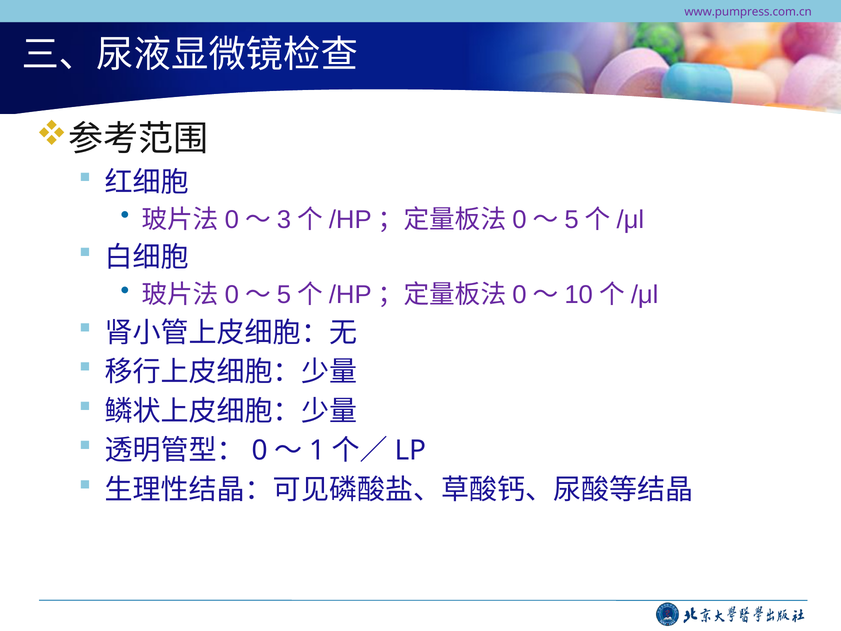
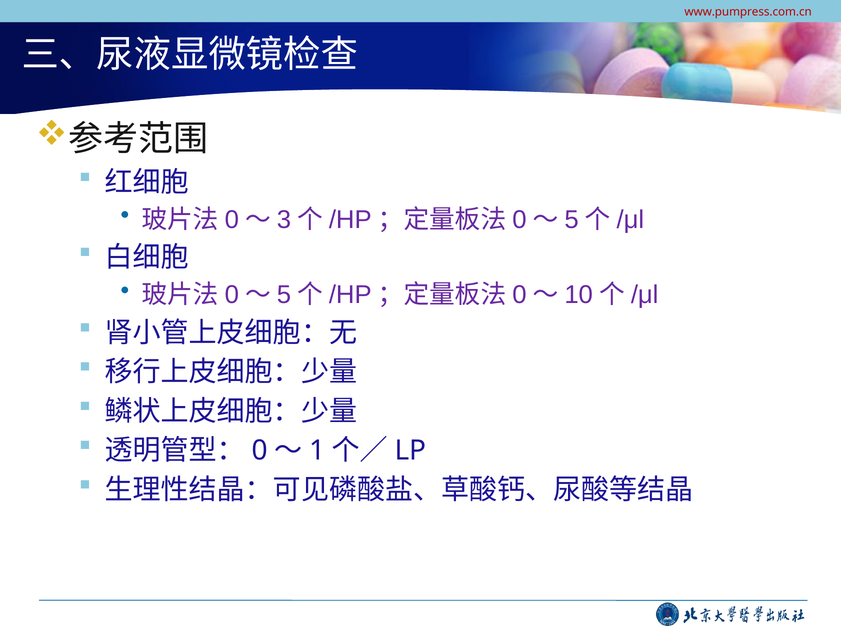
www.pumpress.com.cn colour: purple -> red
